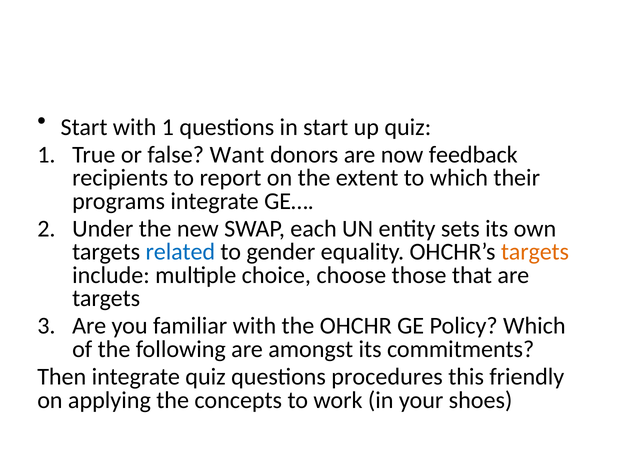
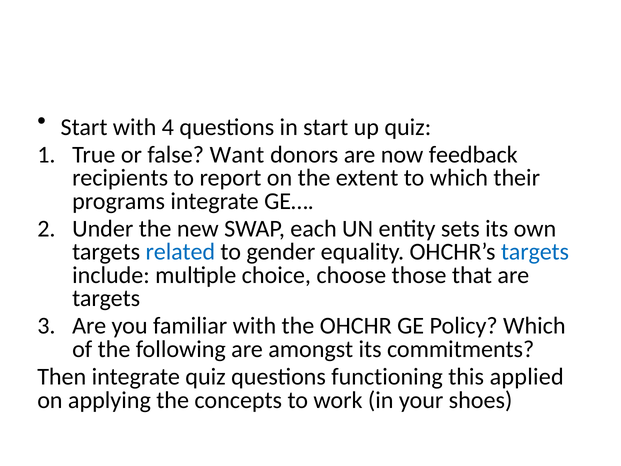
with 1: 1 -> 4
targets at (535, 252) colour: orange -> blue
procedures: procedures -> functioning
friendly: friendly -> applied
